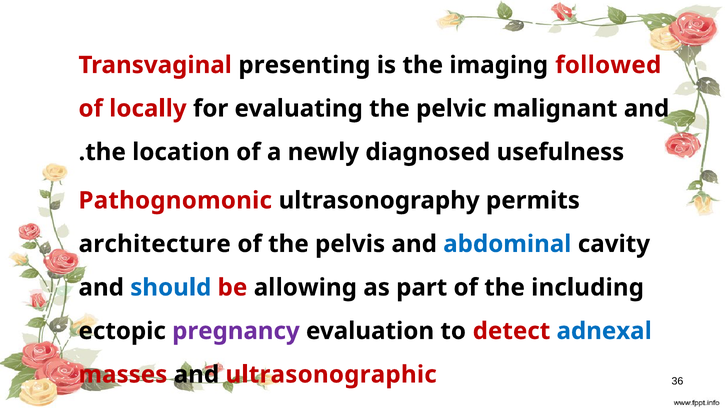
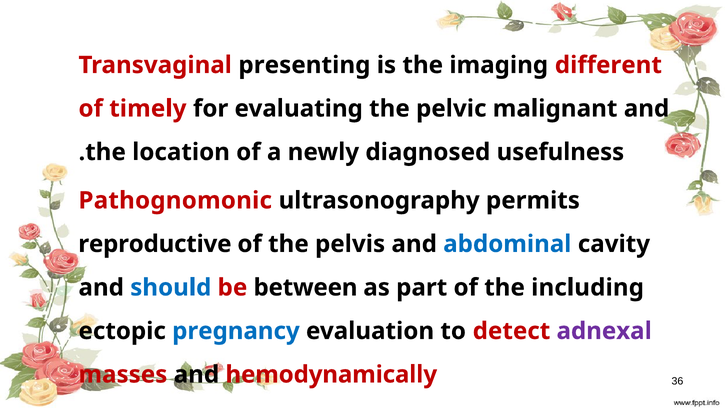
followed: followed -> different
locally: locally -> timely
architecture: architecture -> reproductive
allowing: allowing -> between
pregnancy colour: purple -> blue
adnexal colour: blue -> purple
ultrasonographic: ultrasonographic -> hemodynamically
